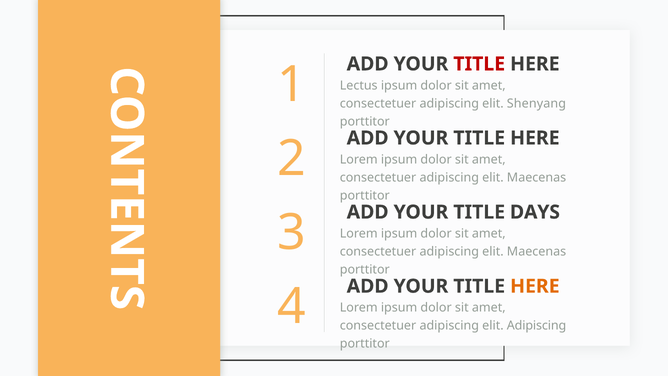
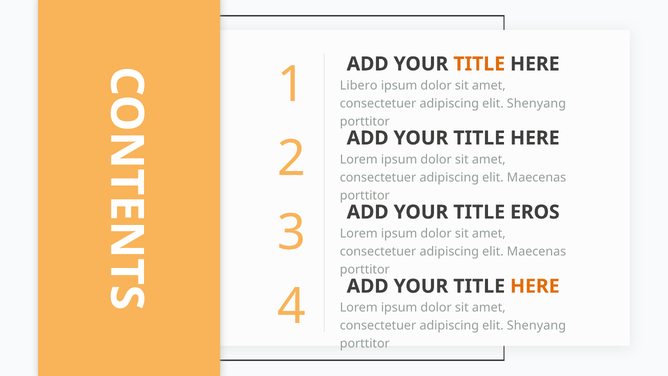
TITLE at (479, 64) colour: red -> orange
Lectus: Lectus -> Libero
DAYS: DAYS -> EROS
Adipiscing at (537, 326): Adipiscing -> Shenyang
